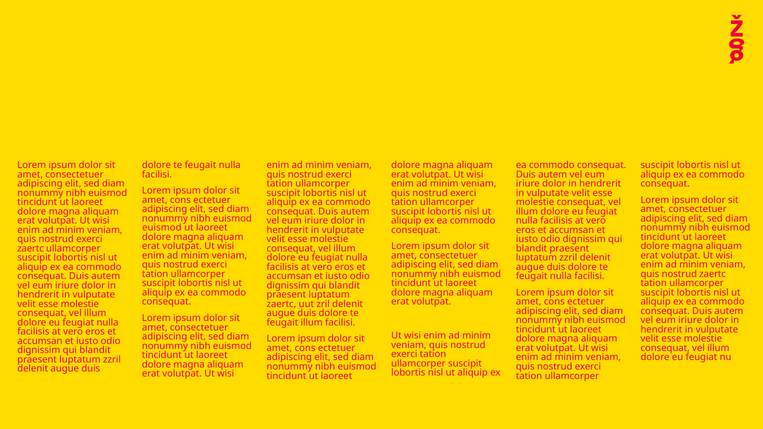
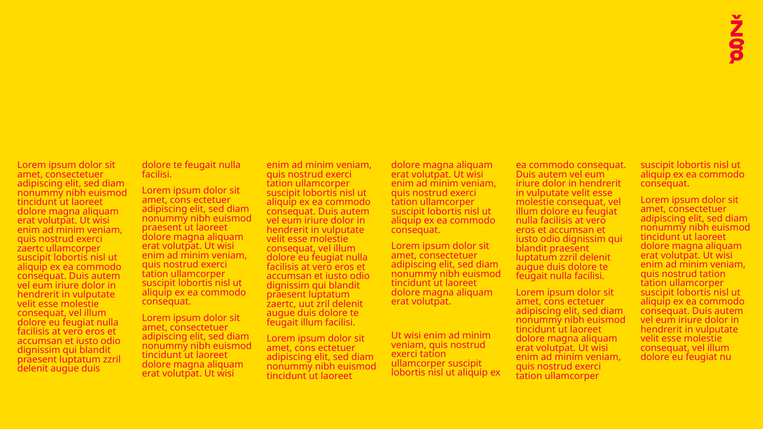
euismod at (162, 228): euismod -> praesent
nostrud zaertc: zaertc -> tation
